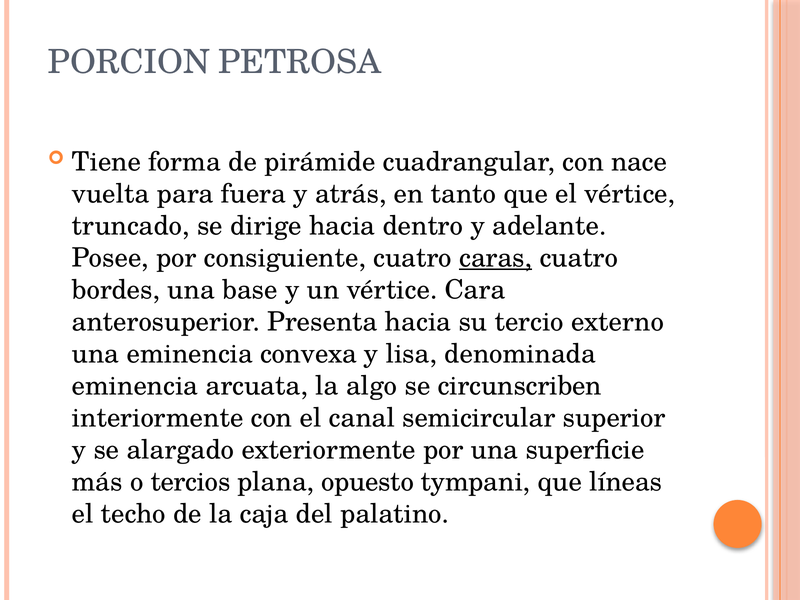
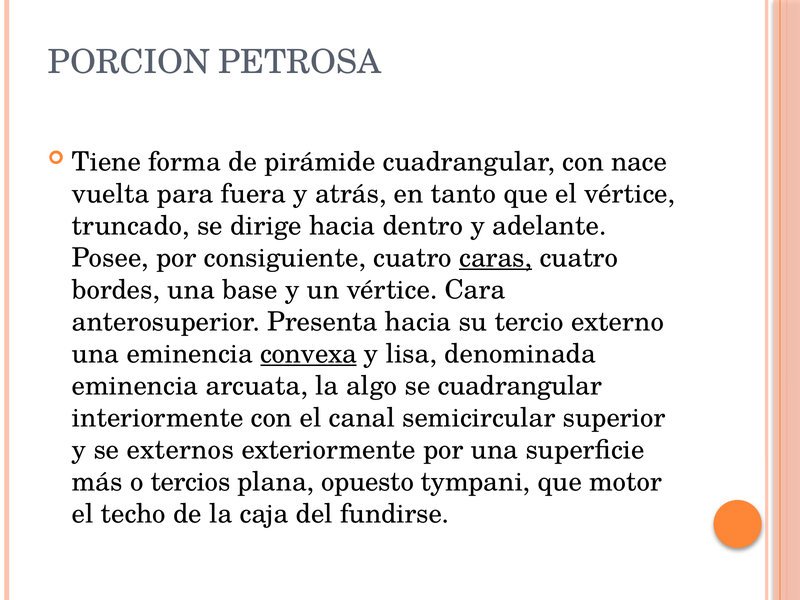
convexa underline: none -> present
se circunscriben: circunscriben -> cuadrangular
alargado: alargado -> externos
líneas: líneas -> motor
palatino: palatino -> fundirse
